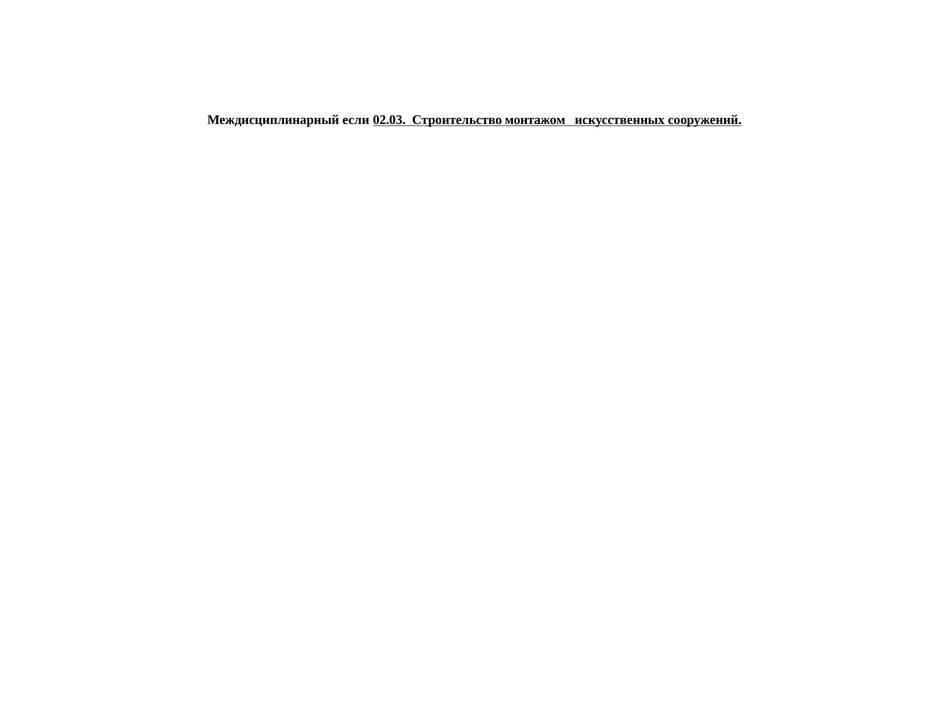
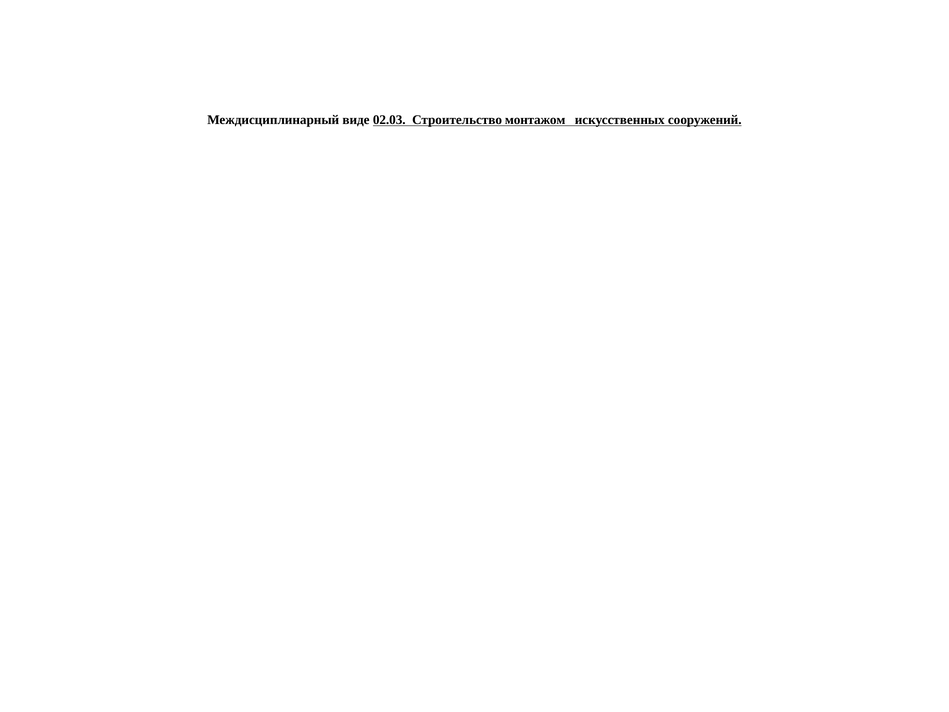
если: если -> виде
